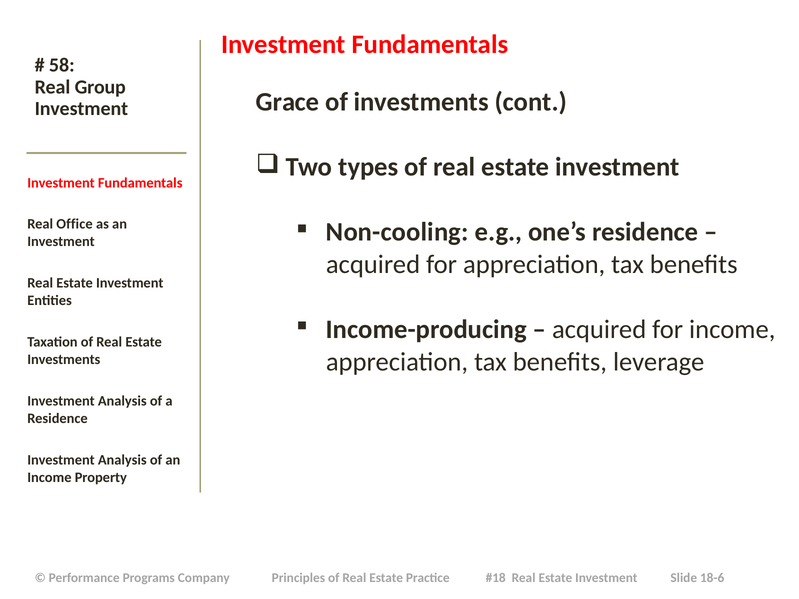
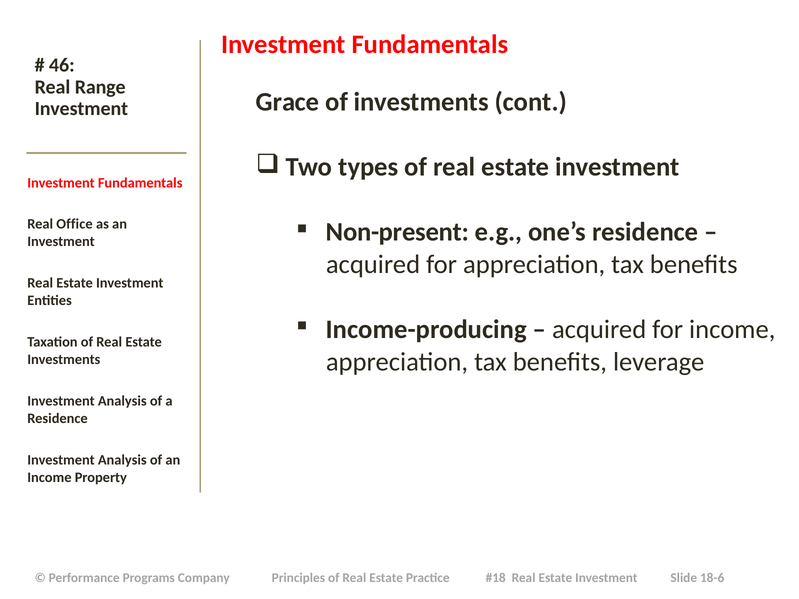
58: 58 -> 46
Group: Group -> Range
Non-cooling: Non-cooling -> Non-present
